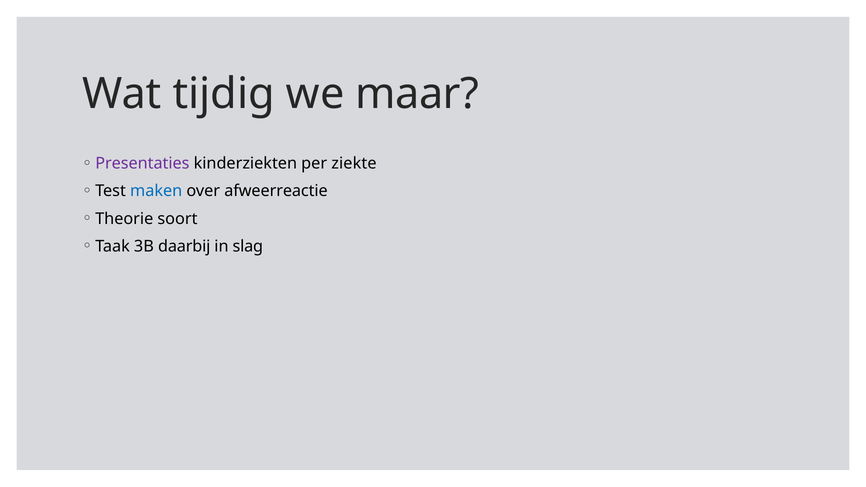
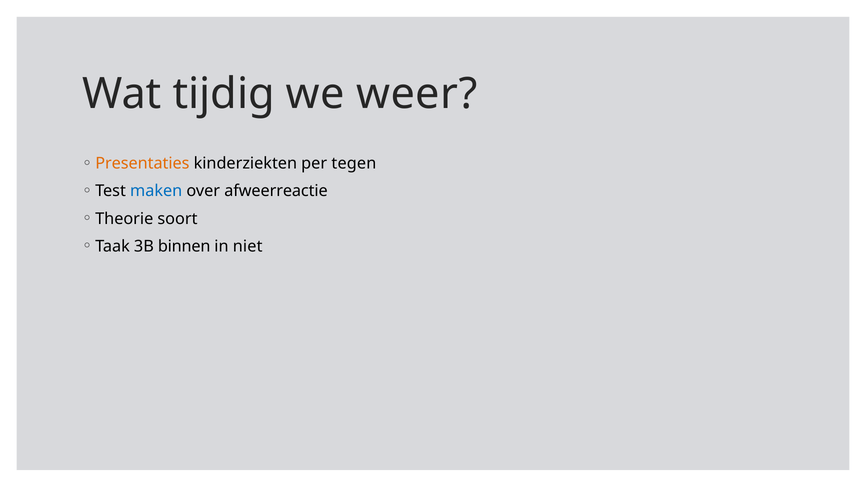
maar: maar -> weer
Presentaties colour: purple -> orange
ziekte: ziekte -> tegen
daarbij: daarbij -> binnen
slag: slag -> niet
